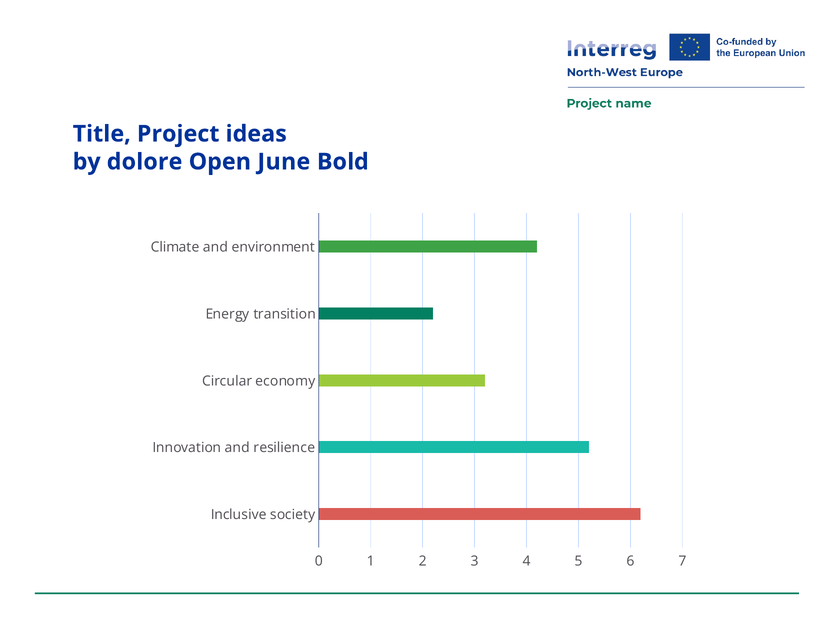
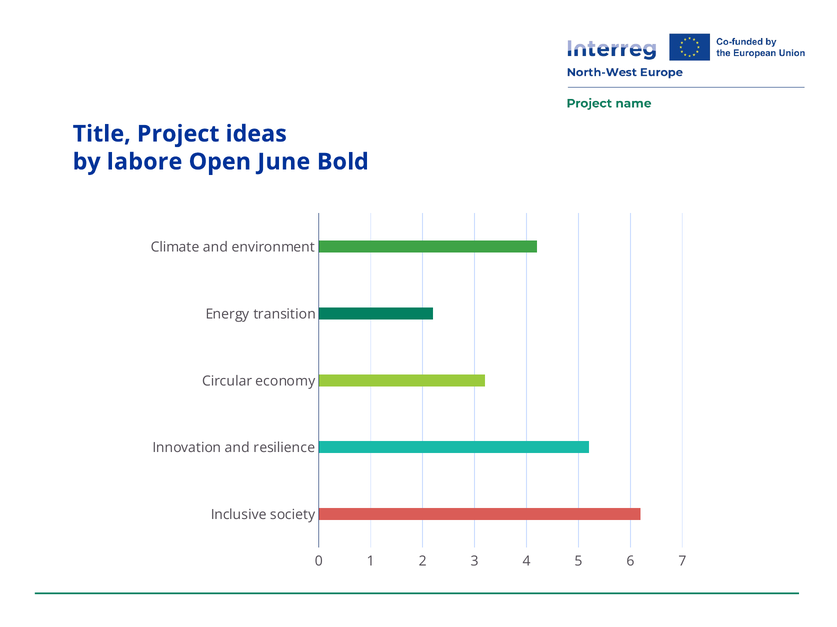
dolore: dolore -> labore
